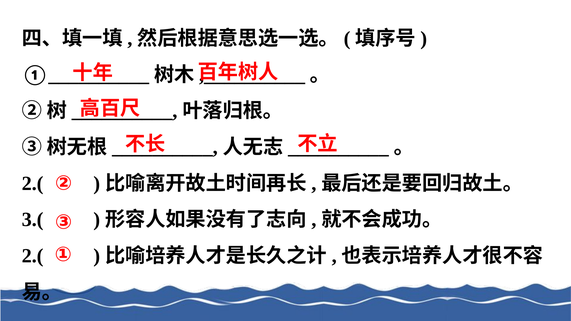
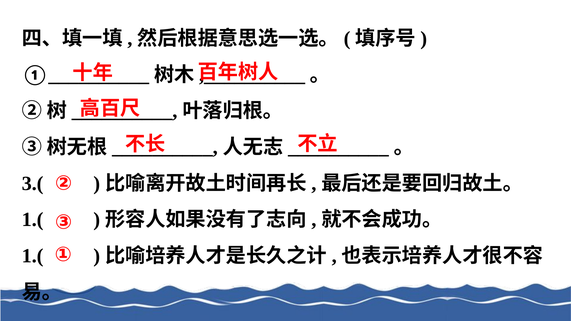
2.( at (33, 183): 2.( -> 3.(
3.( at (33, 220): 3.( -> 1.(
2.( at (33, 256): 2.( -> 1.(
